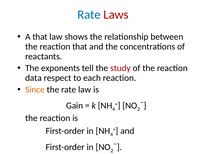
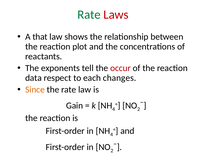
Rate at (89, 15) colour: blue -> green
reaction that: that -> plot
study: study -> occur
each reaction: reaction -> changes
